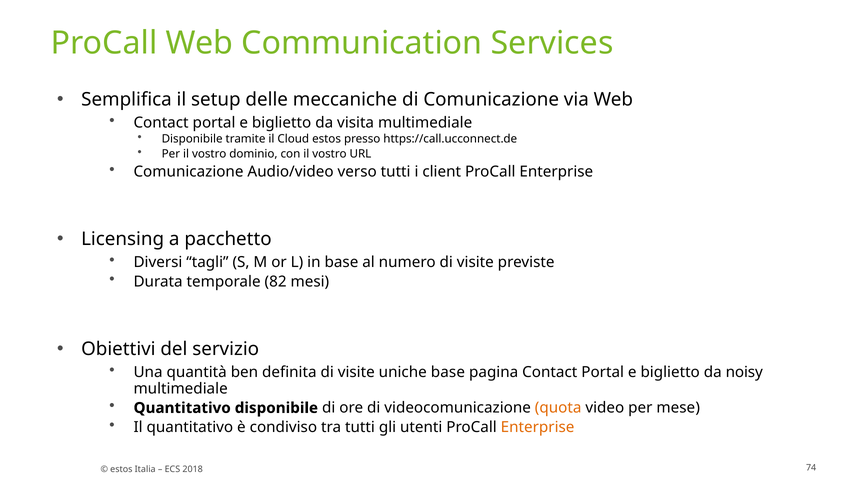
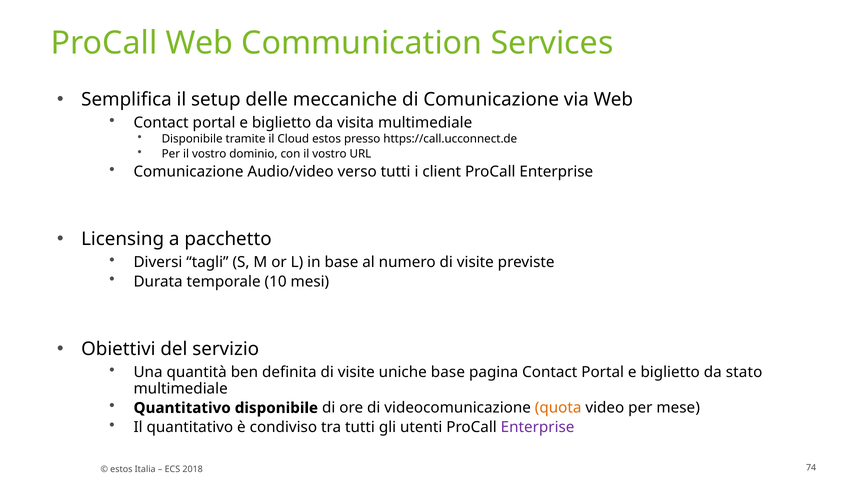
82: 82 -> 10
noisy: noisy -> stato
Enterprise at (538, 427) colour: orange -> purple
